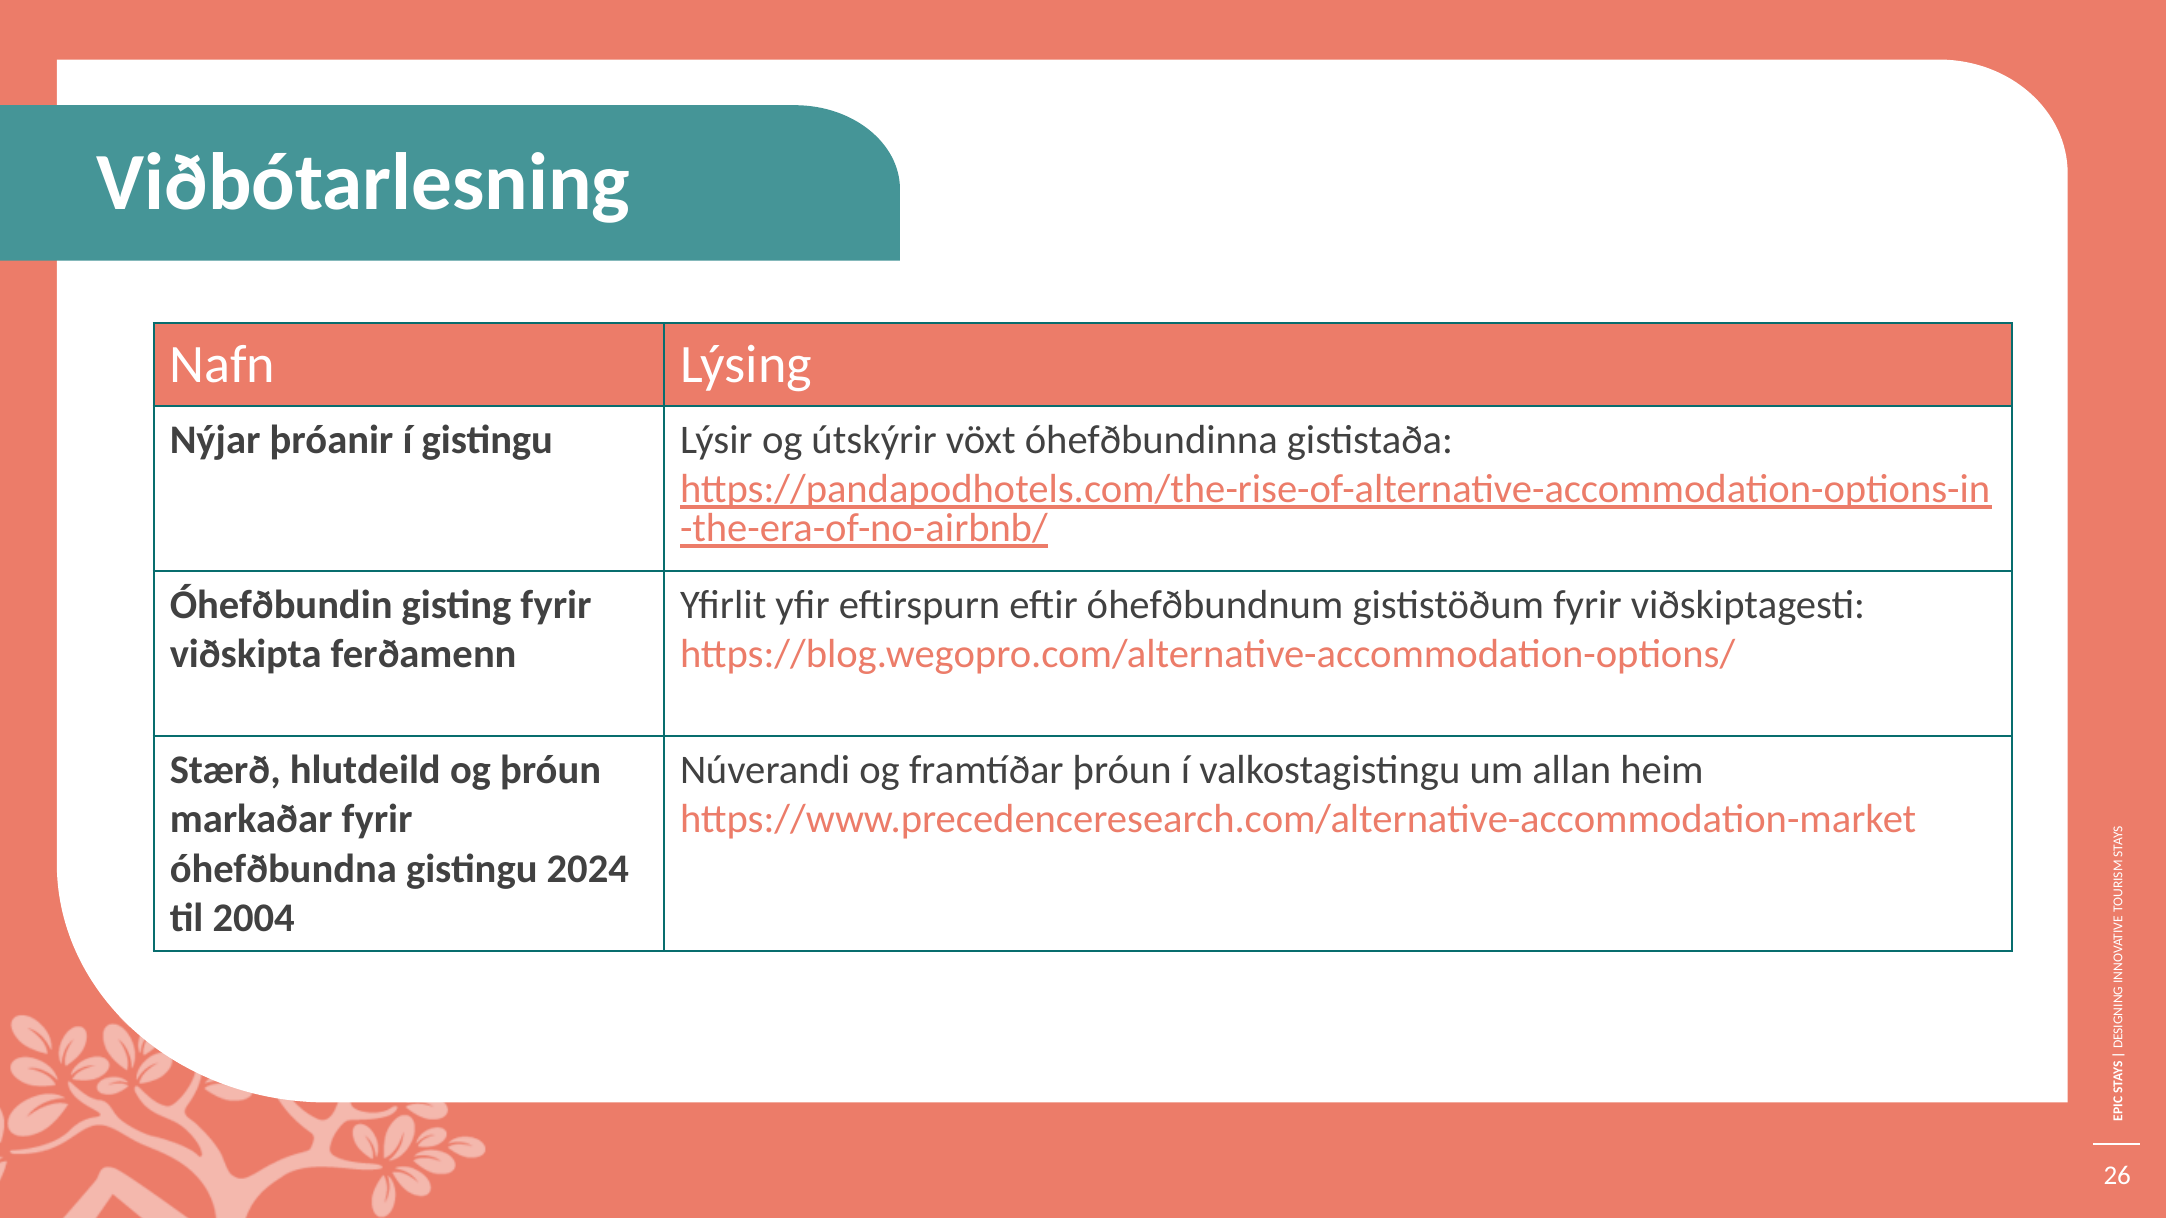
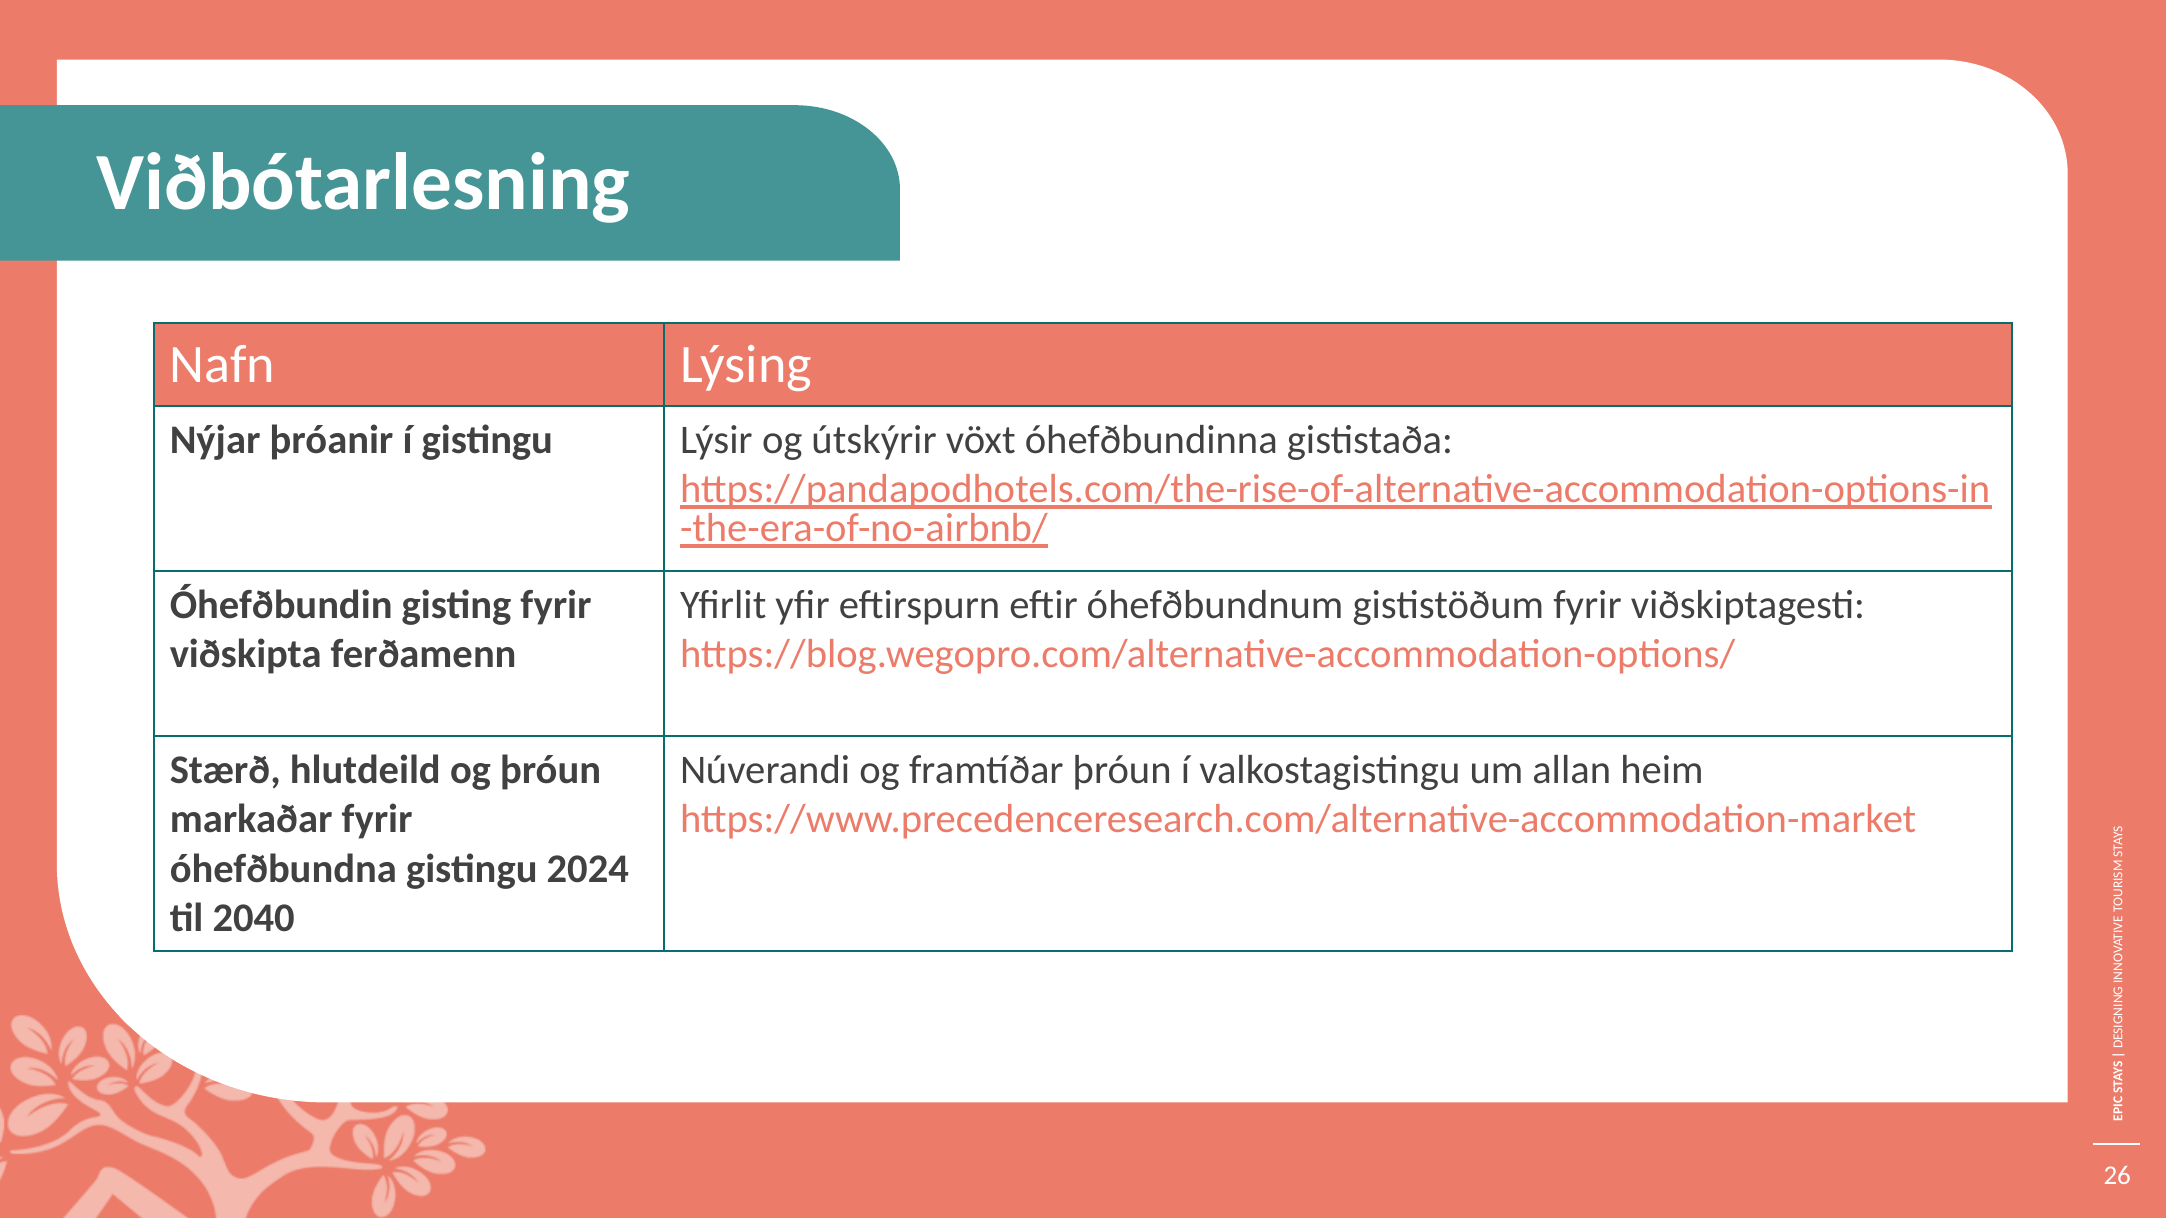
2004: 2004 -> 2040
